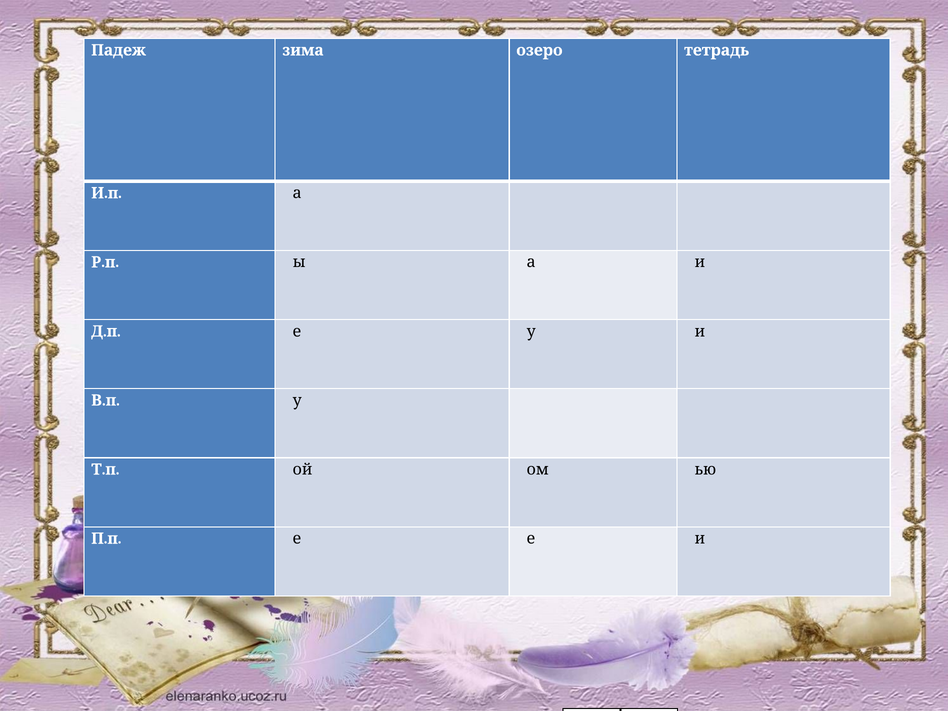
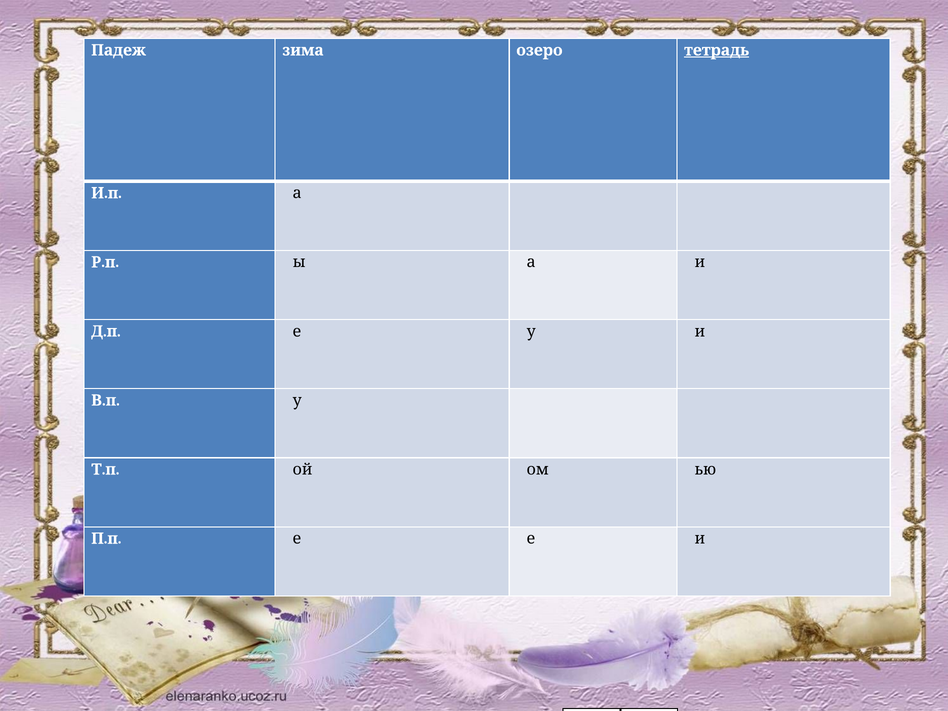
тетрадь underline: none -> present
